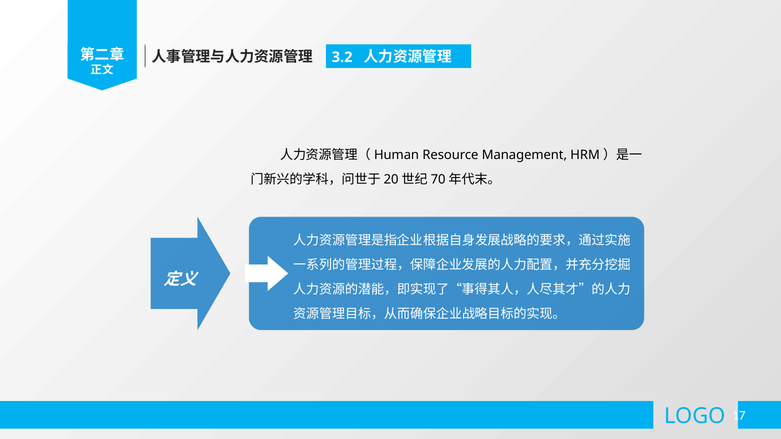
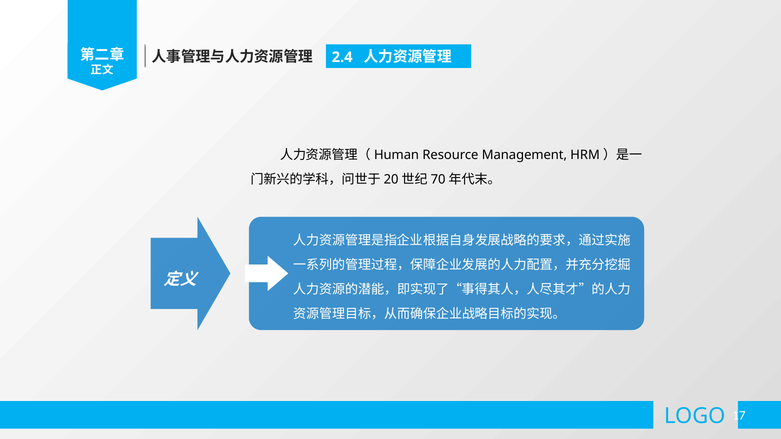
3.2: 3.2 -> 2.4
